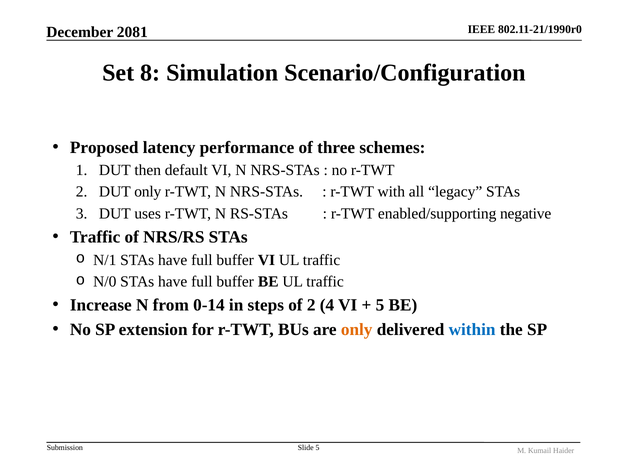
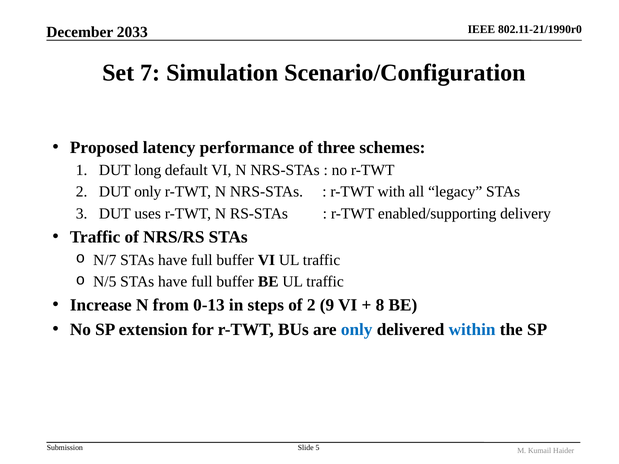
2081: 2081 -> 2033
8: 8 -> 7
then: then -> long
negative: negative -> delivery
N/1: N/1 -> N/7
N/0: N/0 -> N/5
0-14: 0-14 -> 0-13
4: 4 -> 9
5 at (380, 305): 5 -> 8
only at (357, 330) colour: orange -> blue
